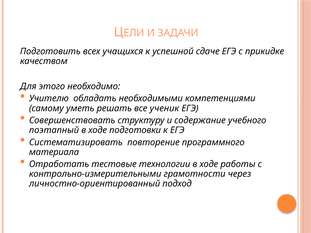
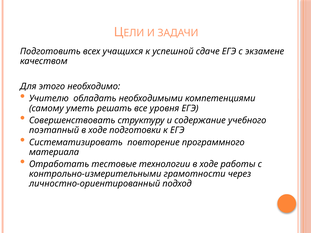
прикидке: прикидке -> экзамене
ученик: ученик -> уровня
